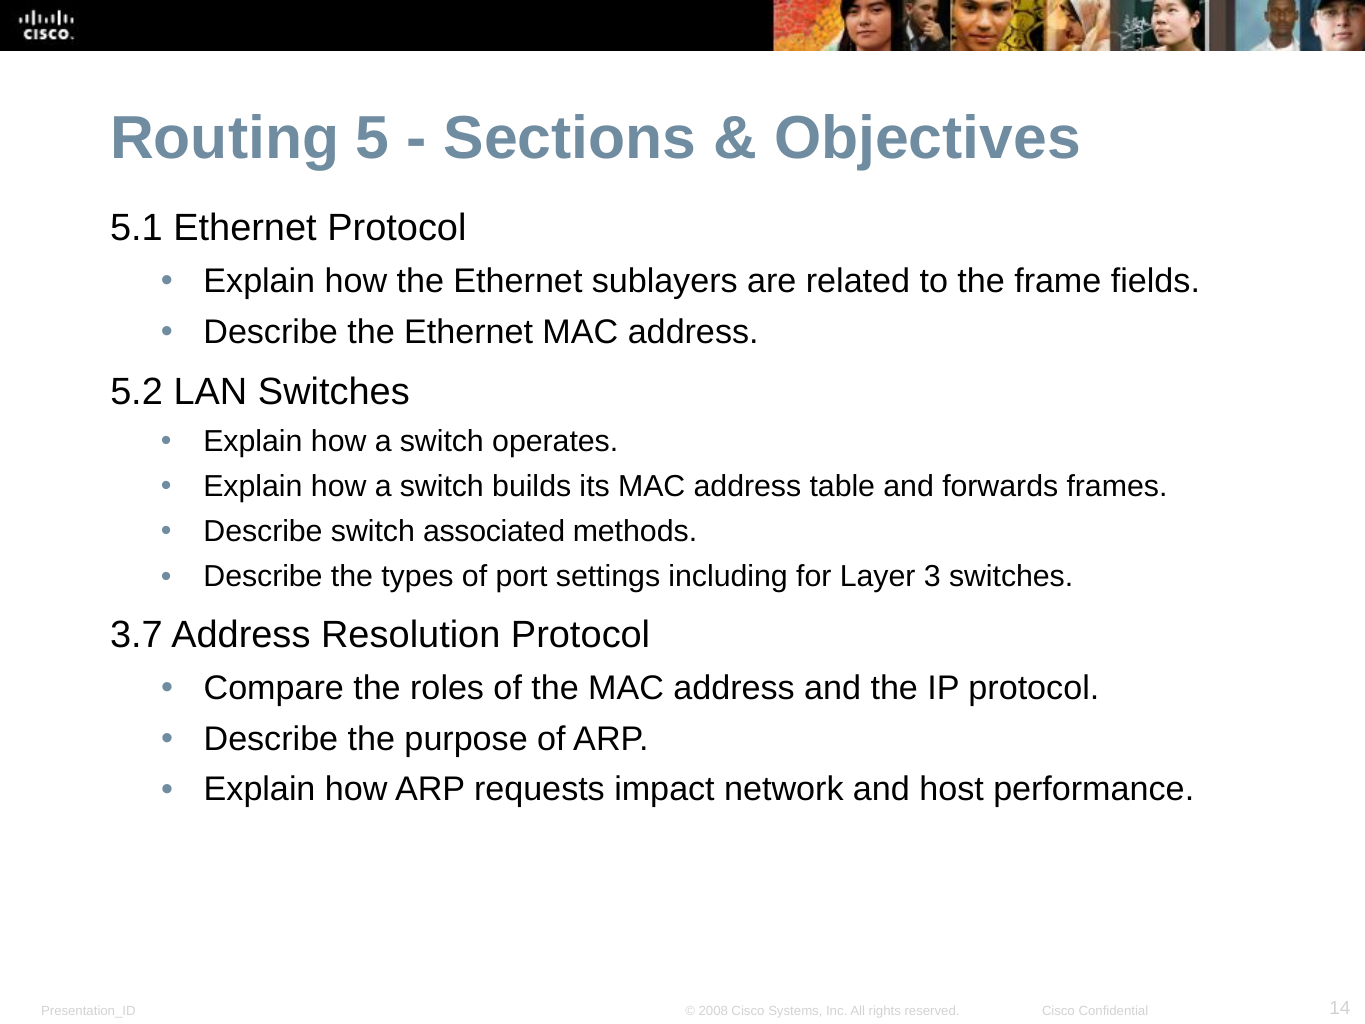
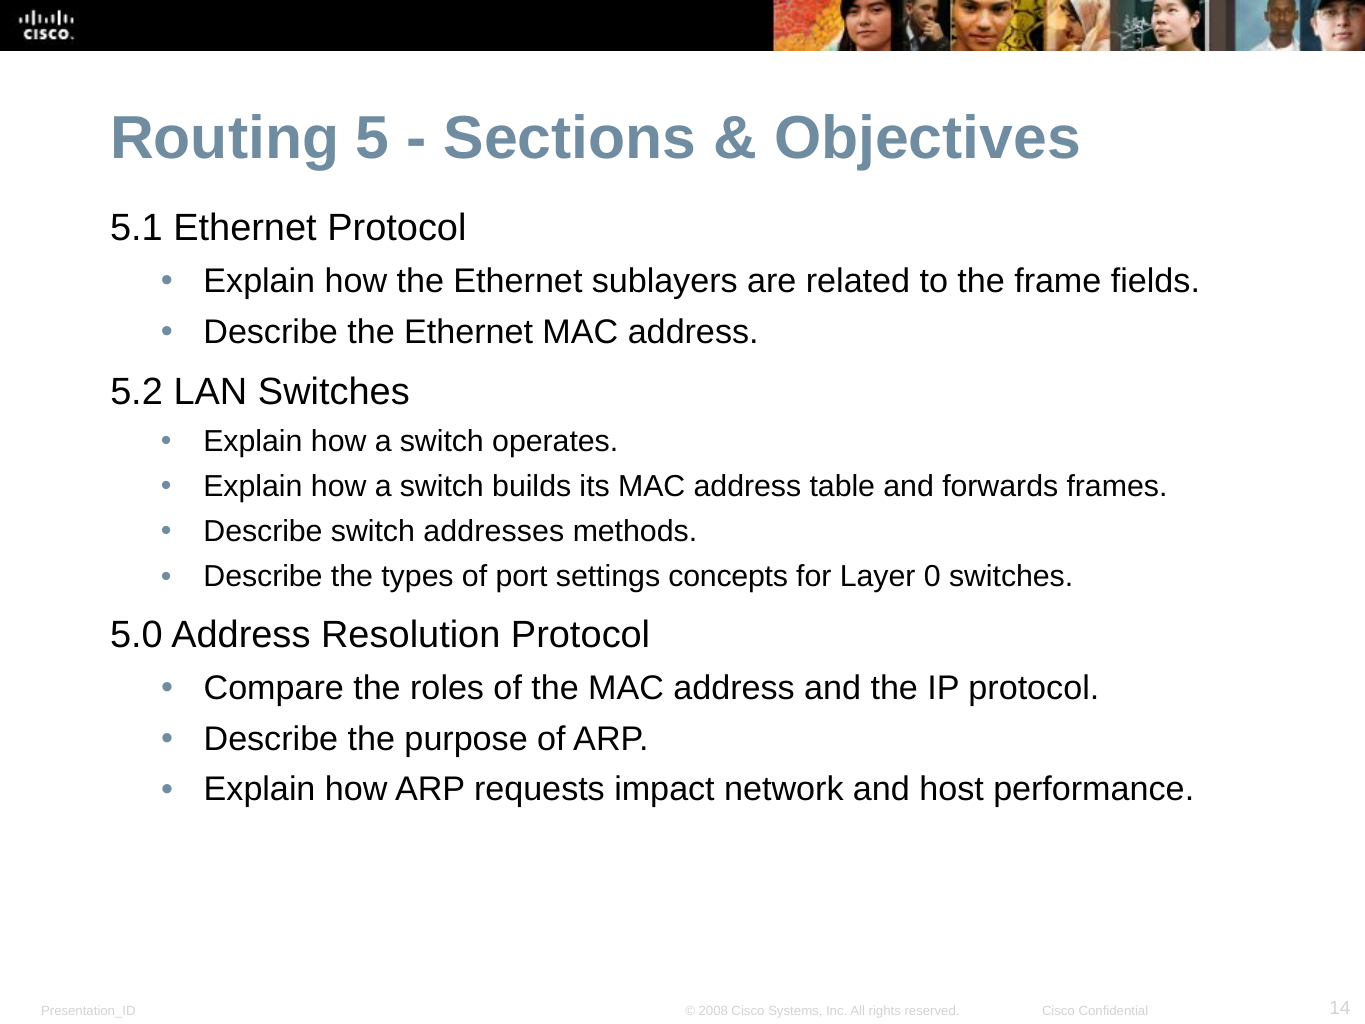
associated: associated -> addresses
including: including -> concepts
3: 3 -> 0
3.7: 3.7 -> 5.0
